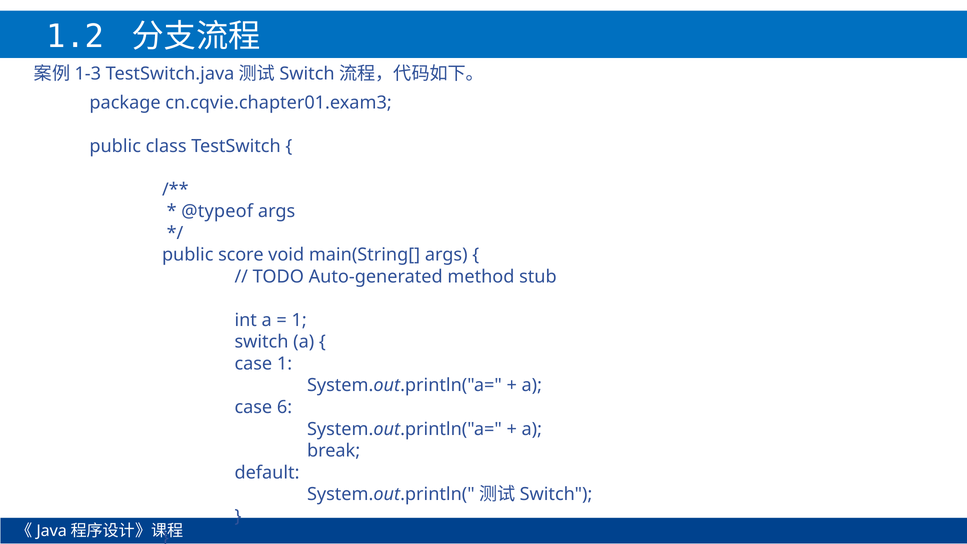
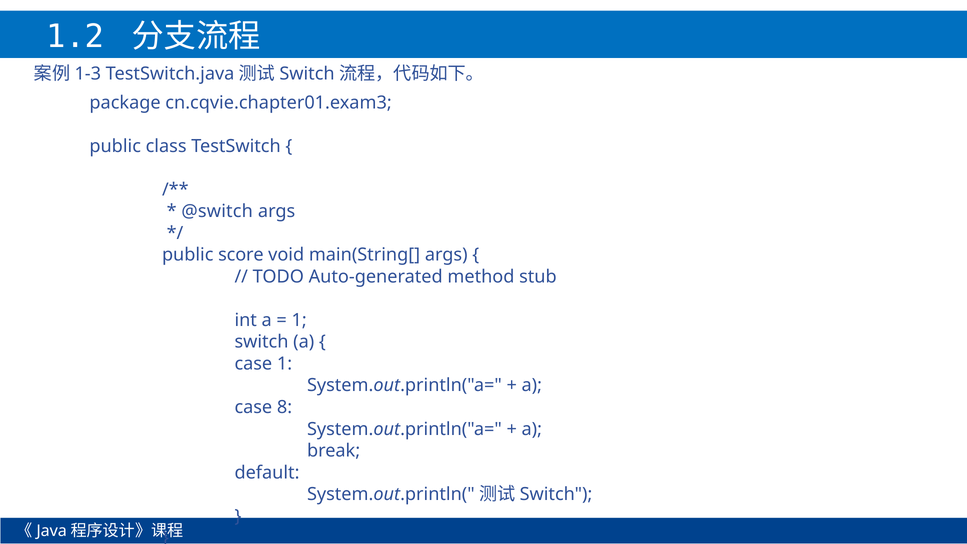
@typeof: @typeof -> @switch
6: 6 -> 8
